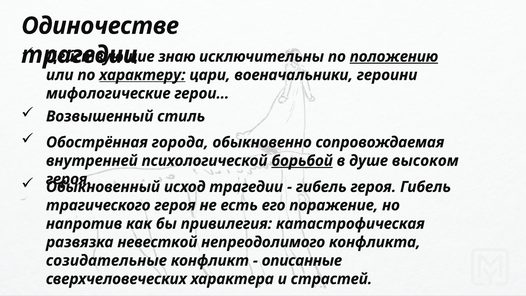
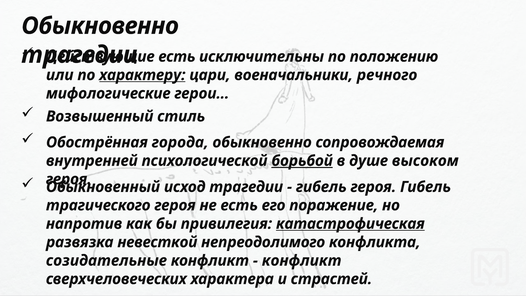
Одиночестве at (100, 26): Одиночестве -> Обыкновенно
знаю at (177, 57): знаю -> есть
положению underline: present -> none
героини: героини -> речного
катастрофическая underline: none -> present
описанные at (302, 260): описанные -> конфликт
